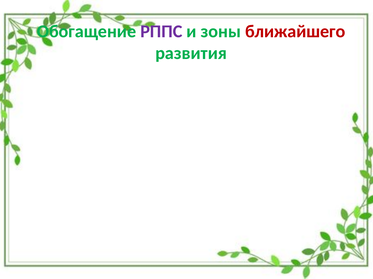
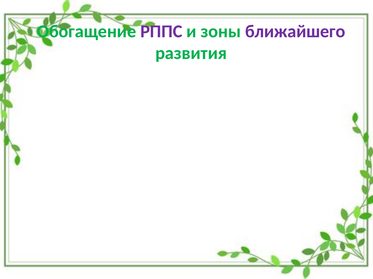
ближайшего colour: red -> purple
